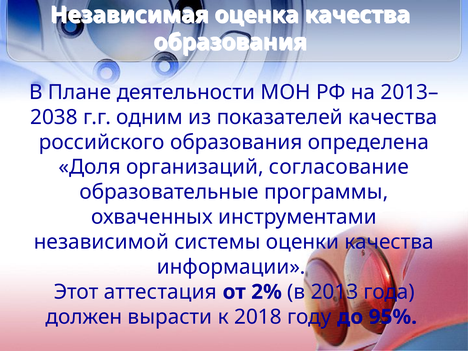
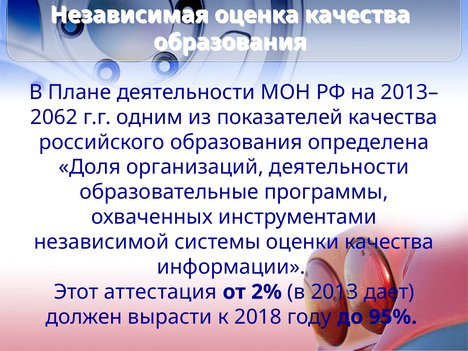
2038: 2038 -> 2062
организаций согласование: согласование -> деятельности
года: года -> дает
